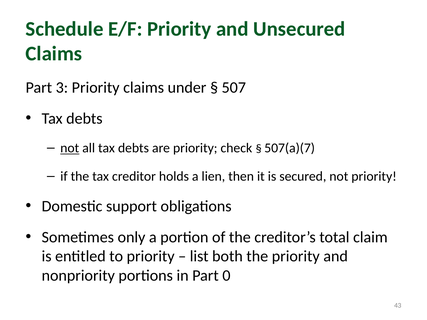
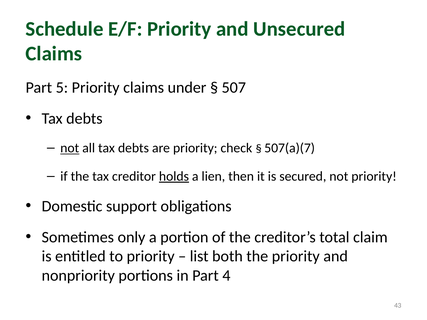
3: 3 -> 5
holds underline: none -> present
0: 0 -> 4
